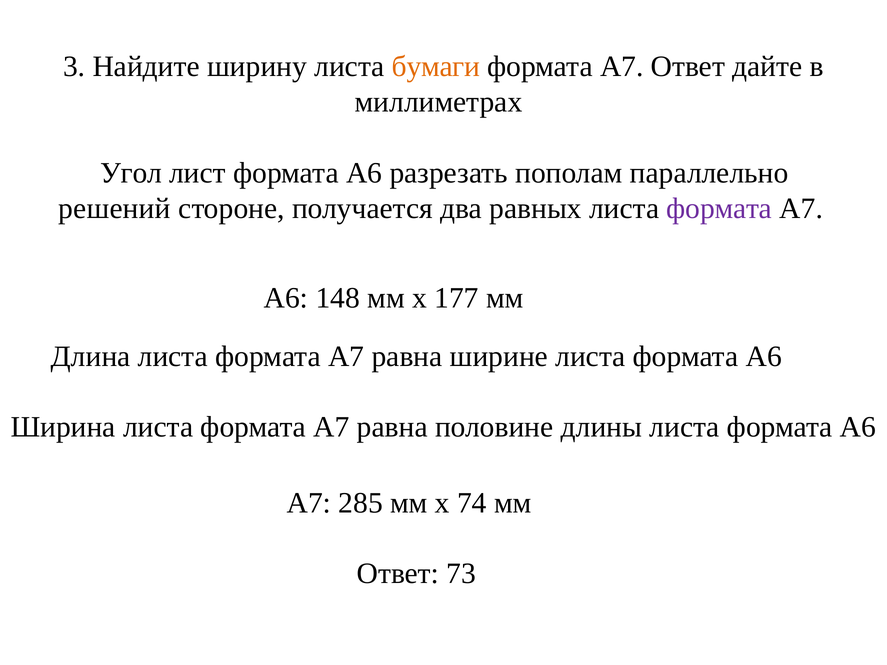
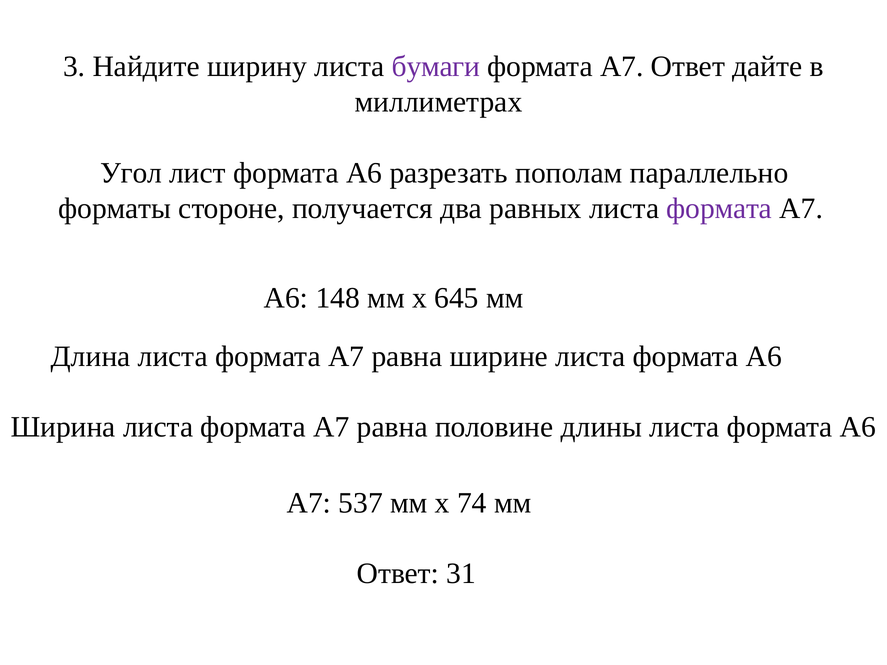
бумаги colour: orange -> purple
решений: решений -> форматы
177: 177 -> 645
285: 285 -> 537
73: 73 -> 31
